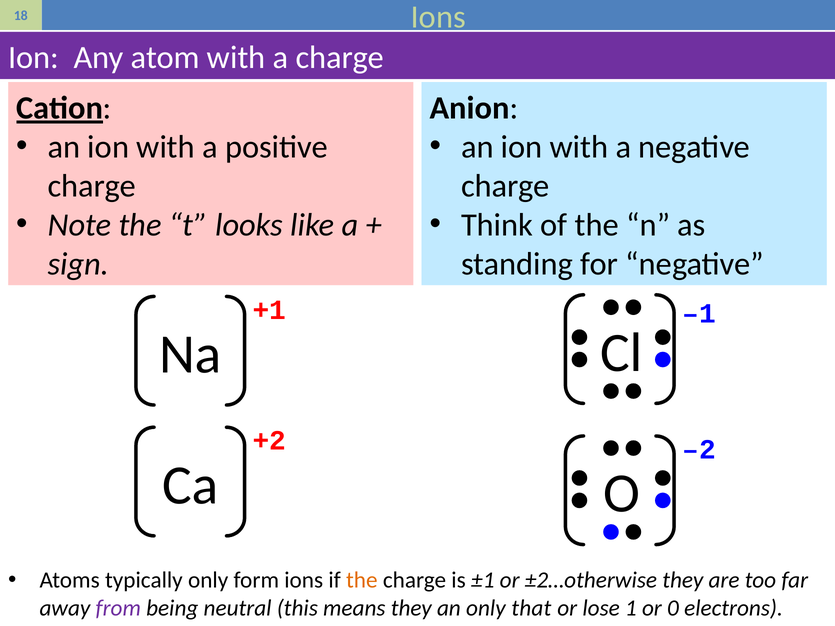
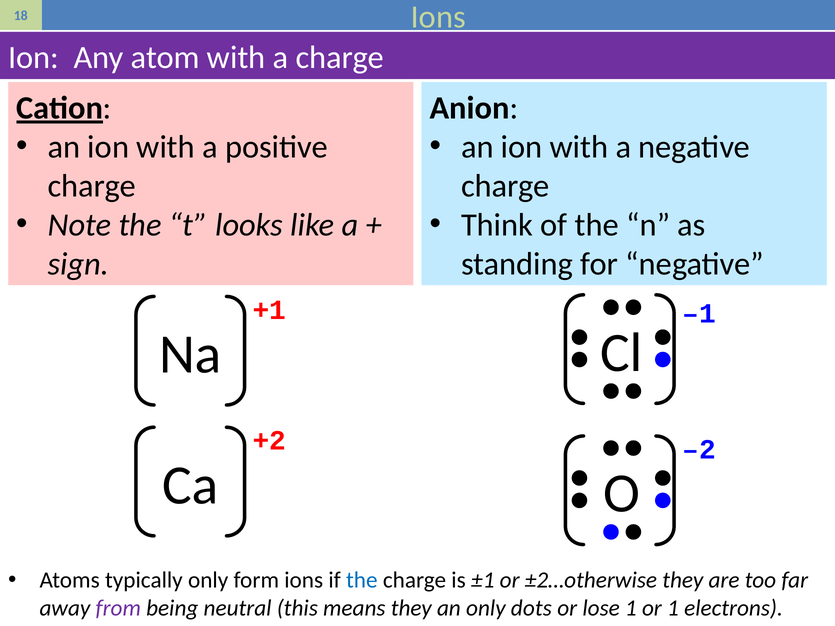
the at (362, 580) colour: orange -> blue
that: that -> dots
or 0: 0 -> 1
